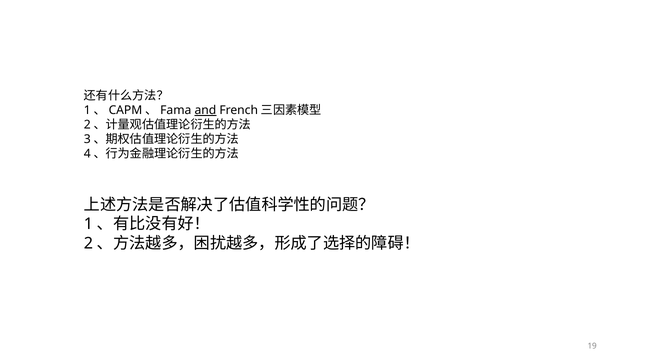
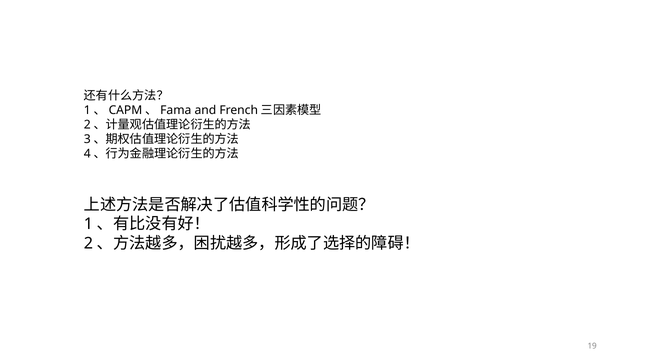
and underline: present -> none
